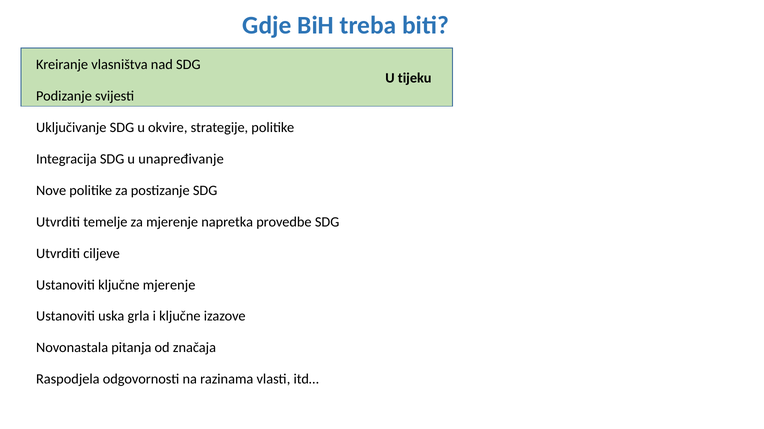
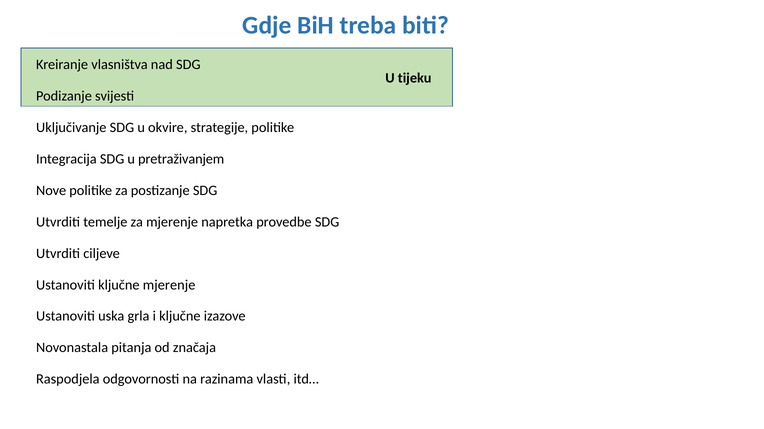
unapređivanje: unapređivanje -> pretraživanjem
